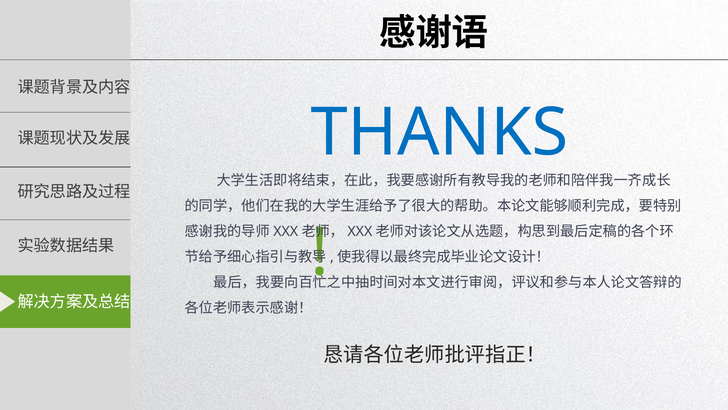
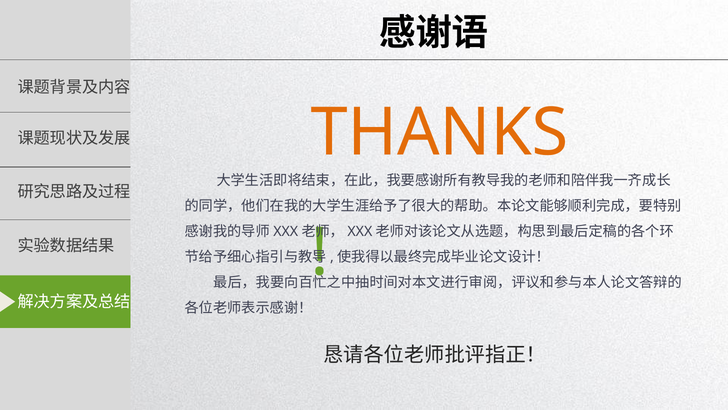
THANKS colour: blue -> orange
